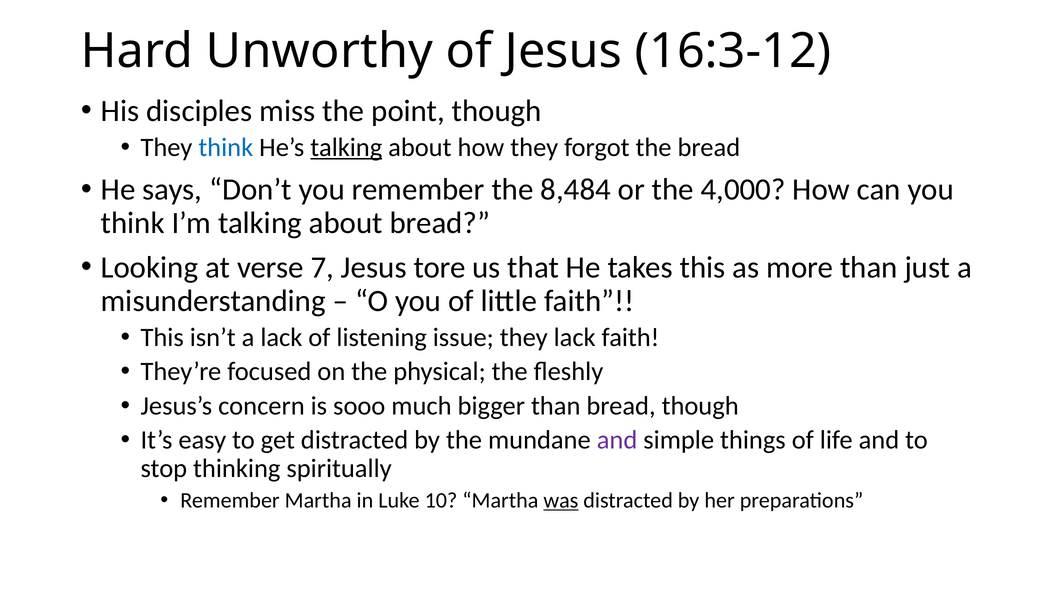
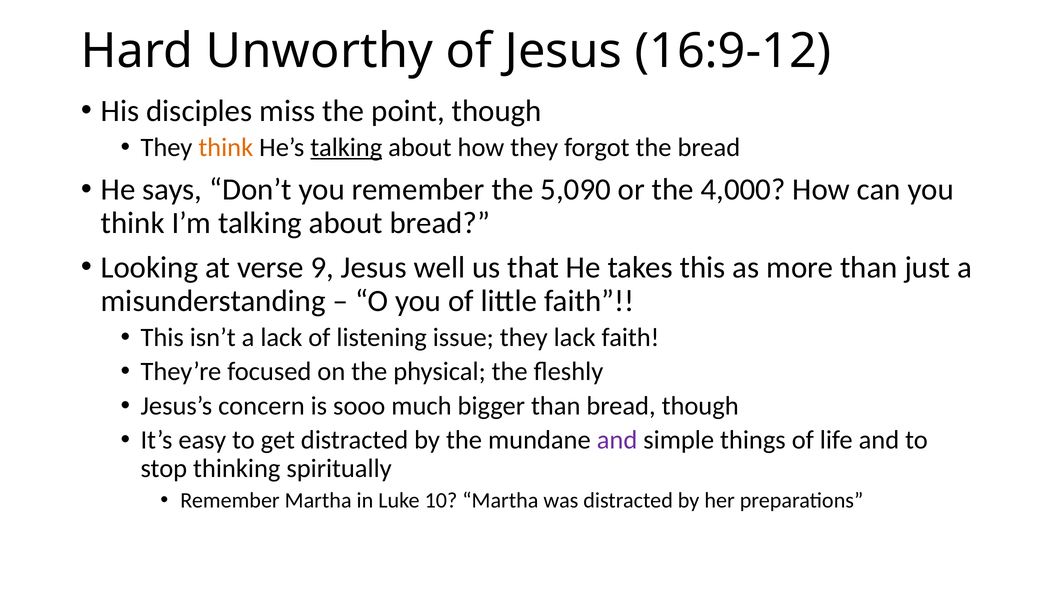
16:3-12: 16:3-12 -> 16:9-12
think at (226, 147) colour: blue -> orange
8,484: 8,484 -> 5,090
7: 7 -> 9
tore: tore -> well
was underline: present -> none
